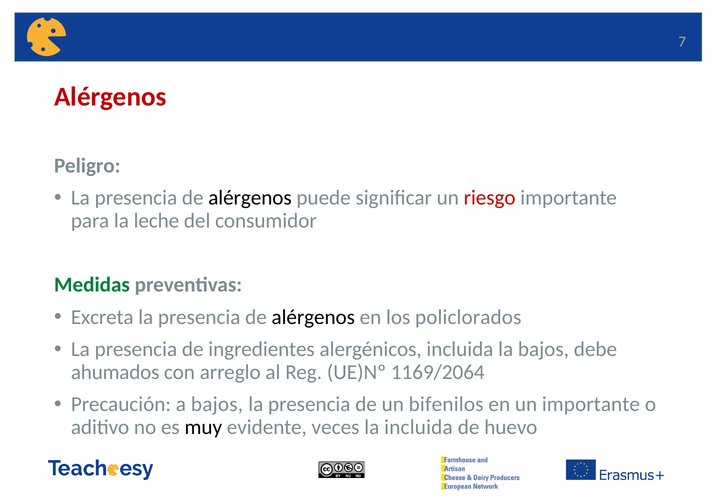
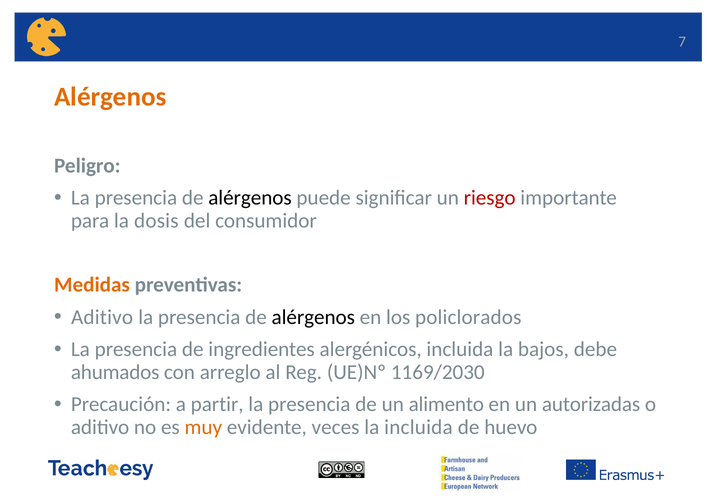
Alérgenos at (110, 97) colour: red -> orange
leche: leche -> dosis
Medidas colour: green -> orange
Excreta at (102, 317): Excreta -> Aditivo
1169/2064: 1169/2064 -> 1169/2030
a bajos: bajos -> partir
bifenilos: bifenilos -> alimento
un importante: importante -> autorizadas
muy colour: black -> orange
